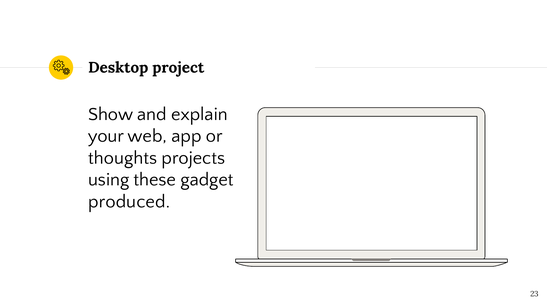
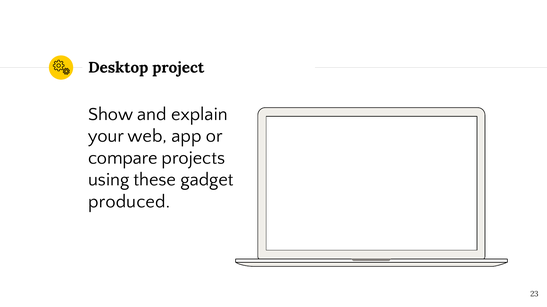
thoughts: thoughts -> compare
